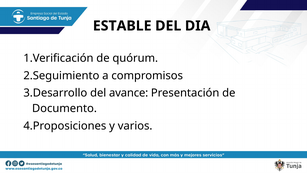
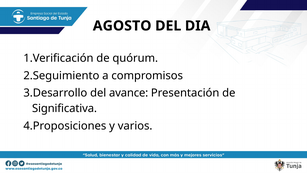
ESTABLE: ESTABLE -> AGOSTO
Documento: Documento -> Significativa
